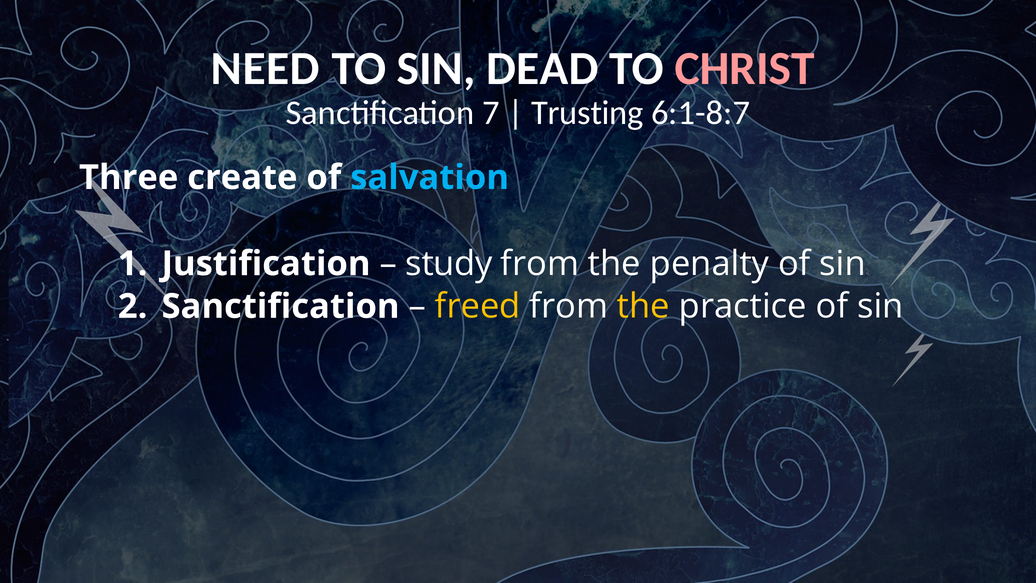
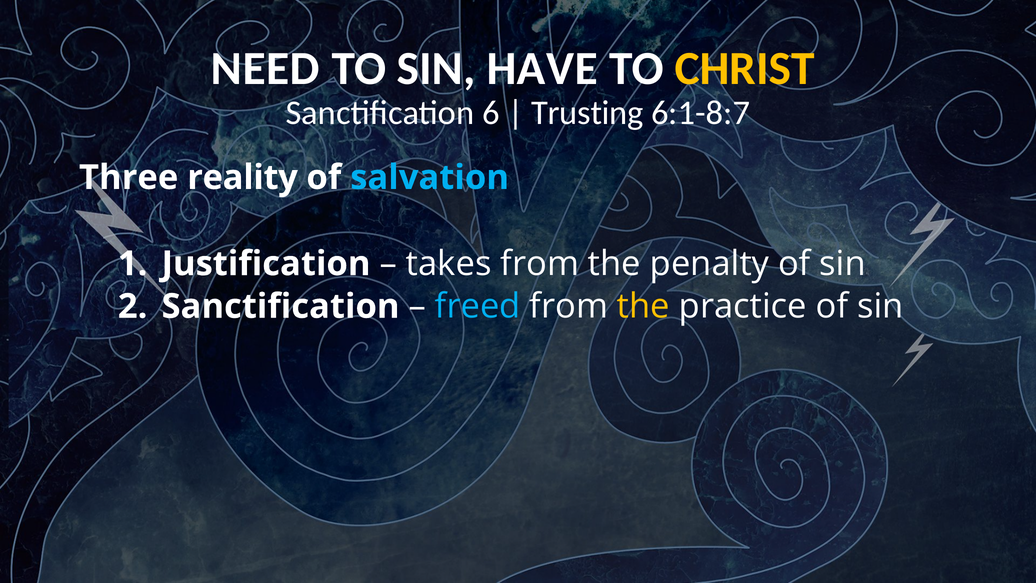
DEAD: DEAD -> HAVE
CHRIST colour: pink -> yellow
7: 7 -> 6
create: create -> reality
study: study -> takes
freed colour: yellow -> light blue
